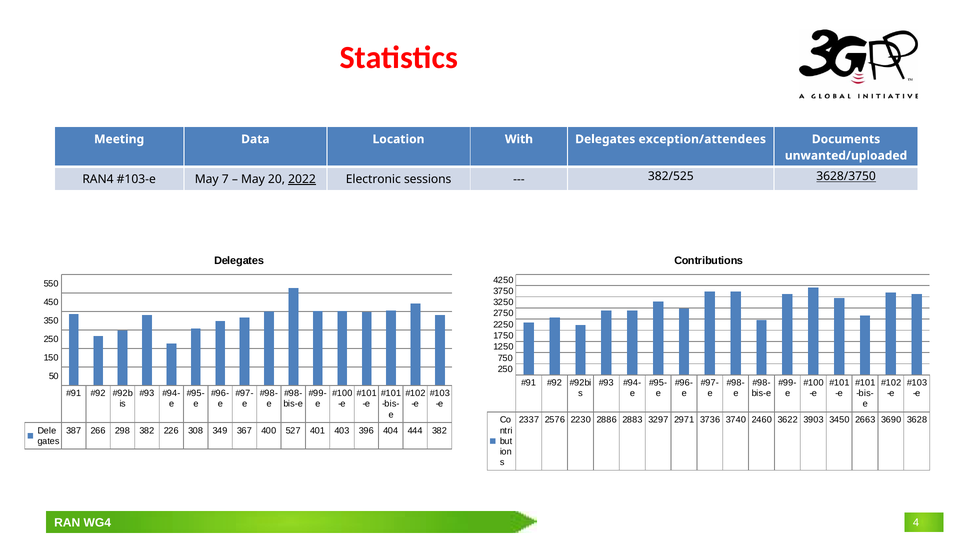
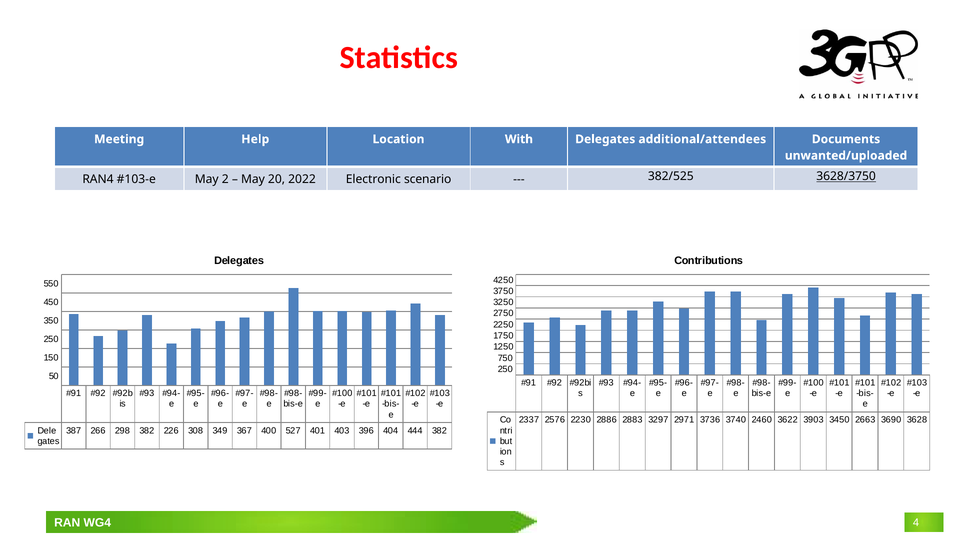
Data: Data -> Help
exception/attendees: exception/attendees -> additional/attendees
7: 7 -> 2
2022 underline: present -> none
sessions: sessions -> scenario
